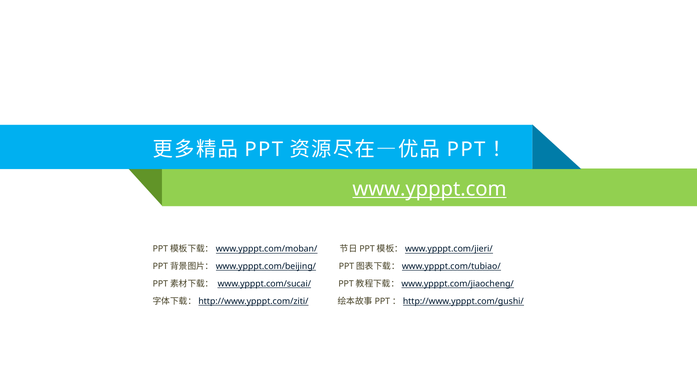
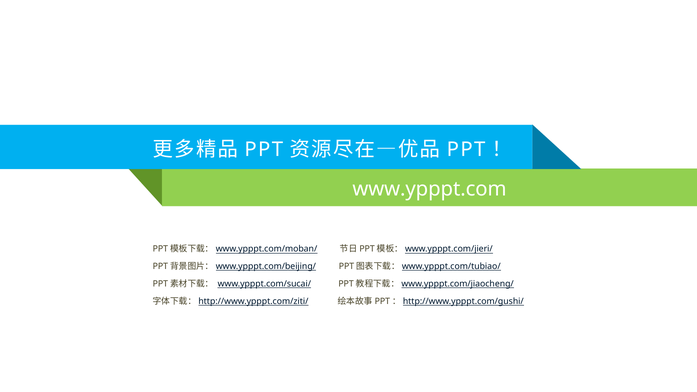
www.ypppt.com underline: present -> none
